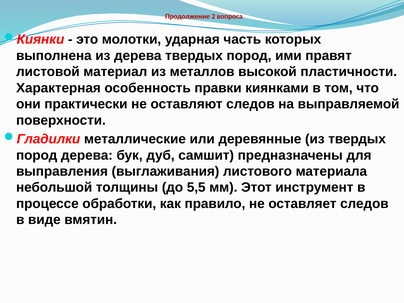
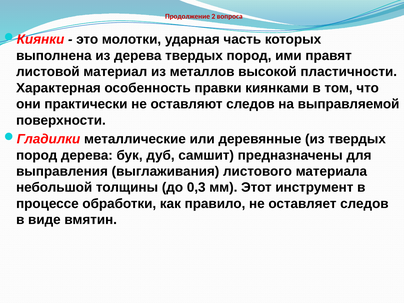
5,5: 5,5 -> 0,3
